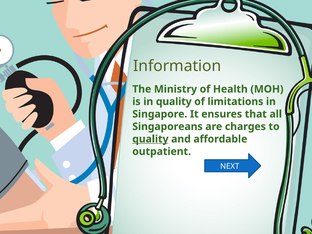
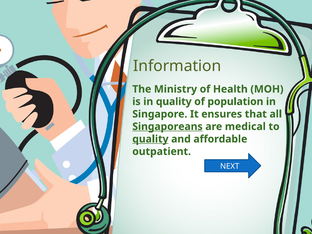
limitations: limitations -> population
Singaporeans underline: none -> present
charges: charges -> medical
